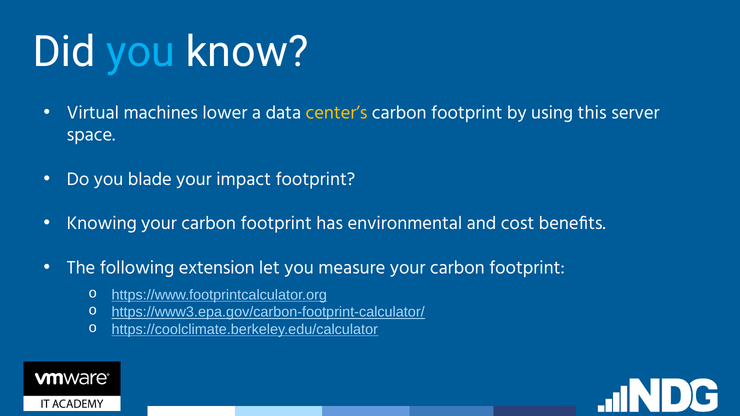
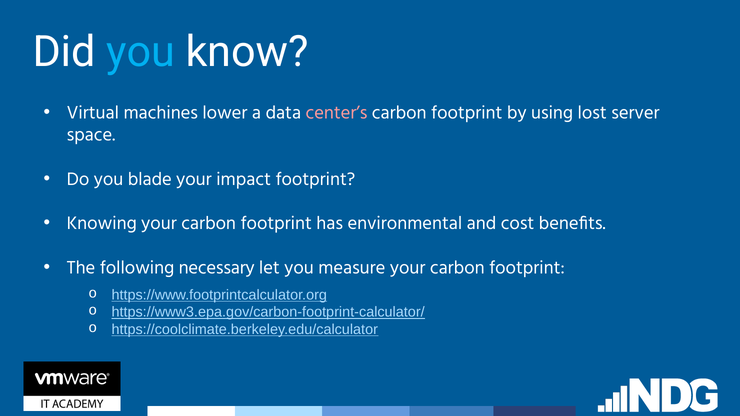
center’s colour: yellow -> pink
this: this -> lost
extension: extension -> necessary
